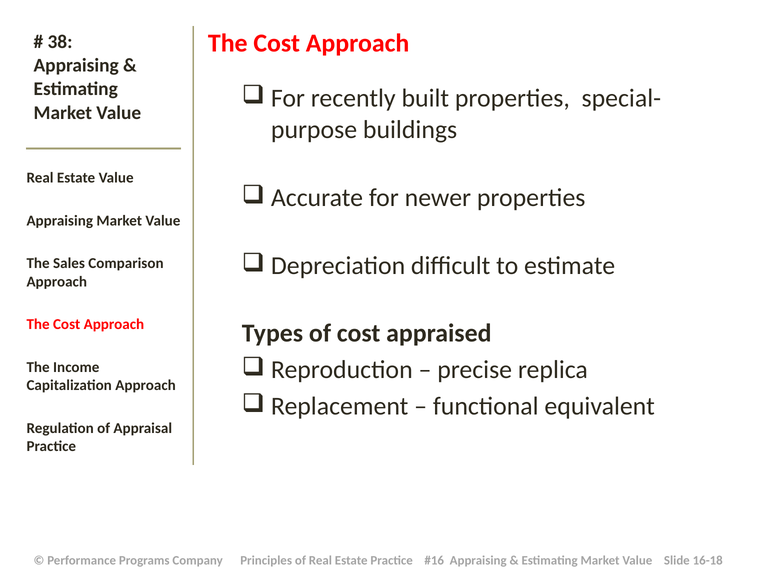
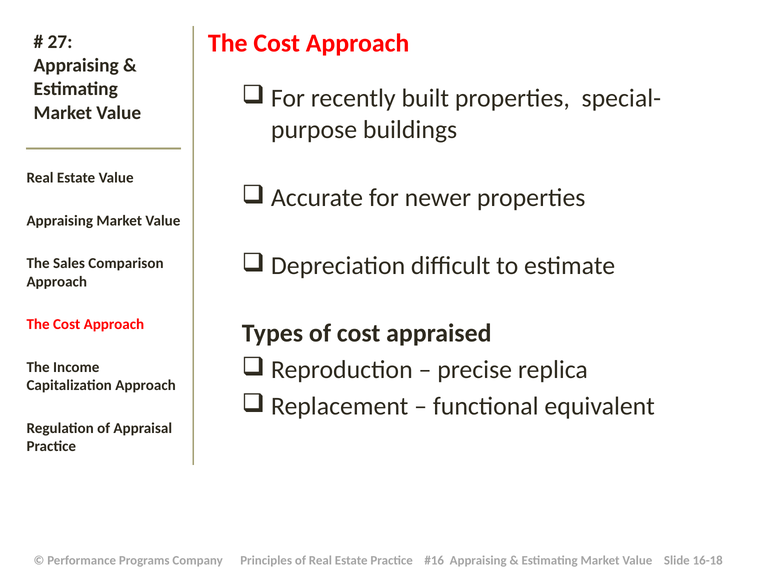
38: 38 -> 27
